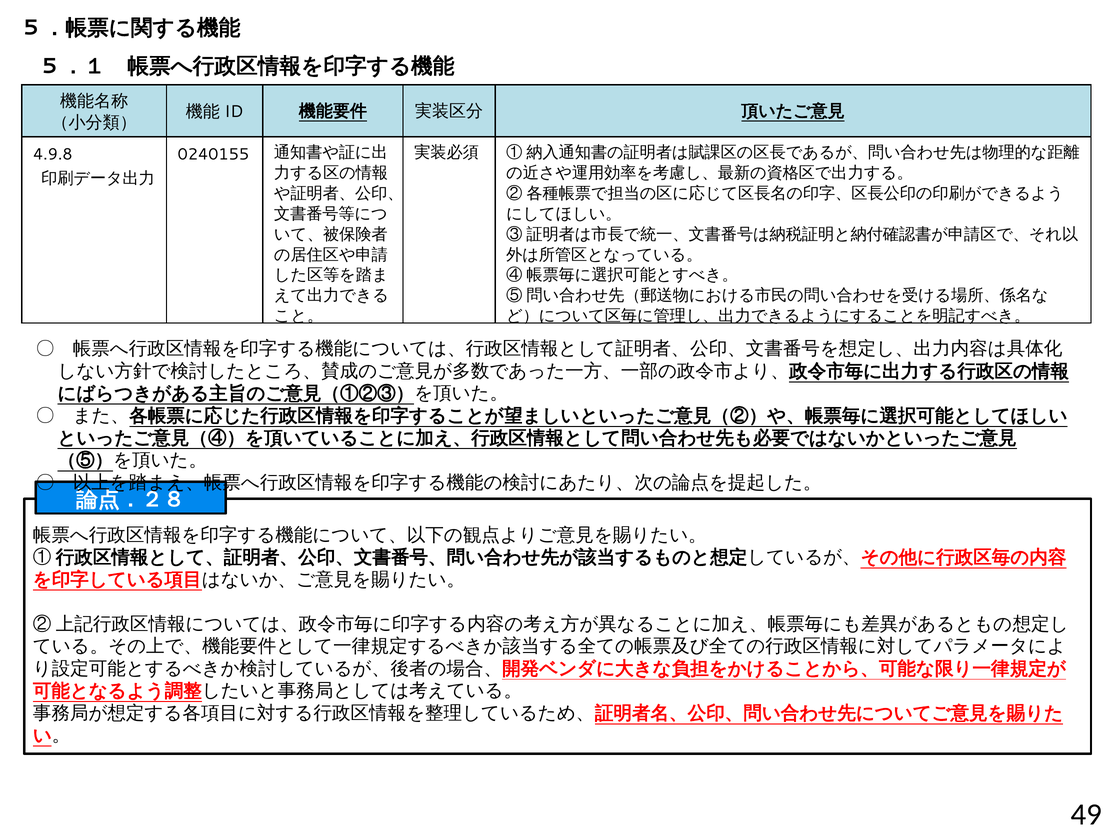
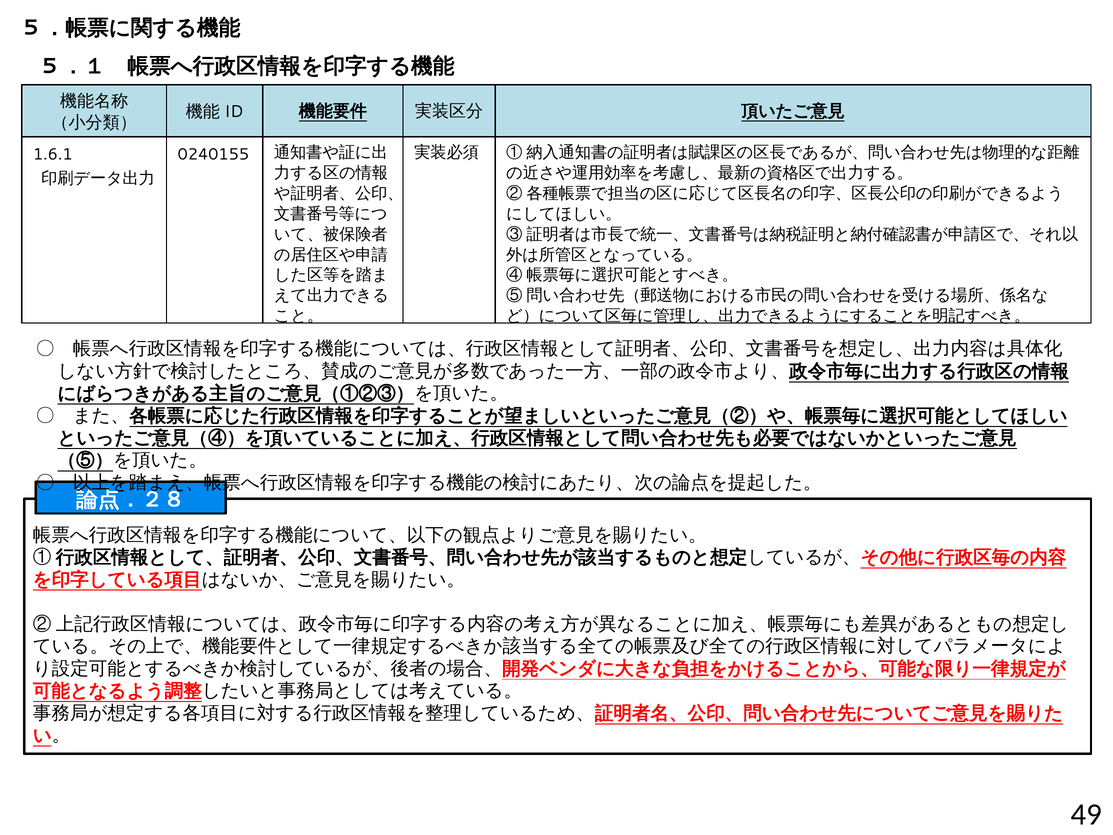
4.9.8: 4.9.8 -> 1.6.1
